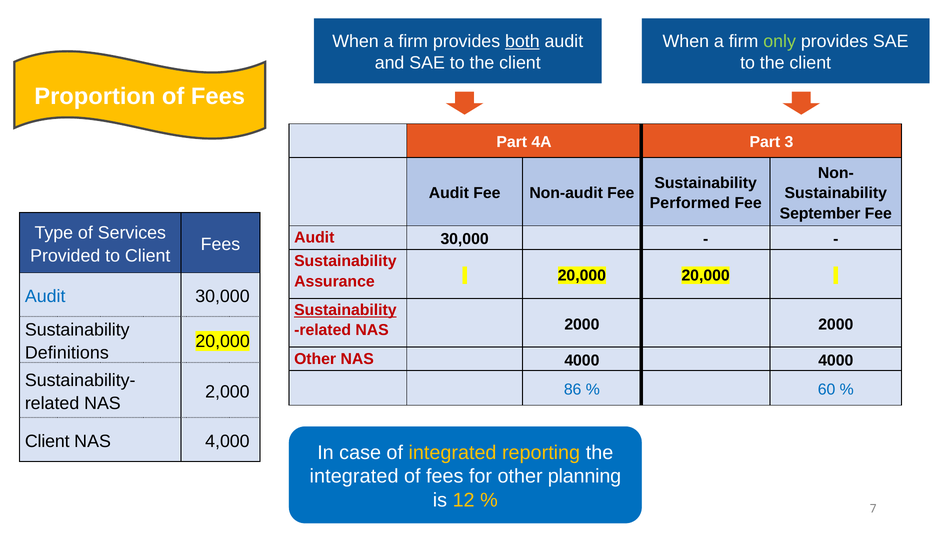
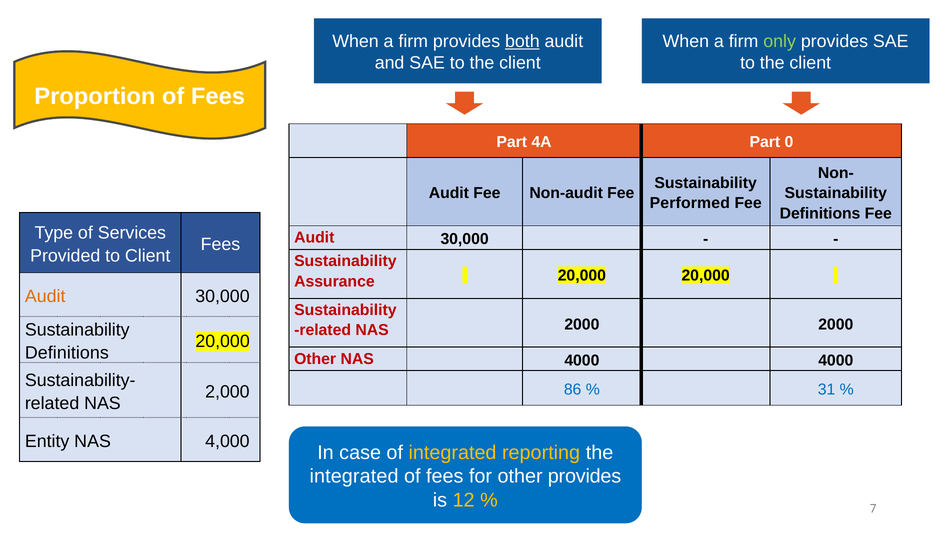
3: 3 -> 0
September at (820, 213): September -> Definitions
Audit at (45, 296) colour: blue -> orange
Sustainability at (345, 310) underline: present -> none
60: 60 -> 31
Client at (47, 441): Client -> Entity
other planning: planning -> provides
